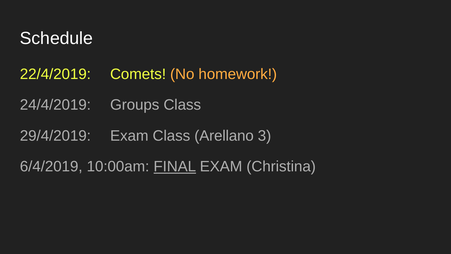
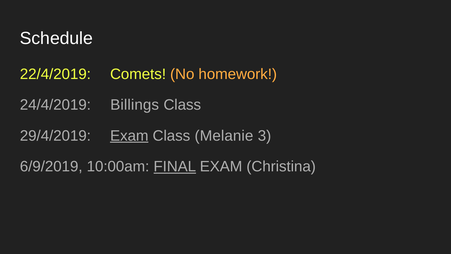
Groups: Groups -> Billings
Exam at (129, 136) underline: none -> present
Arellano: Arellano -> Melanie
6/4/2019: 6/4/2019 -> 6/9/2019
